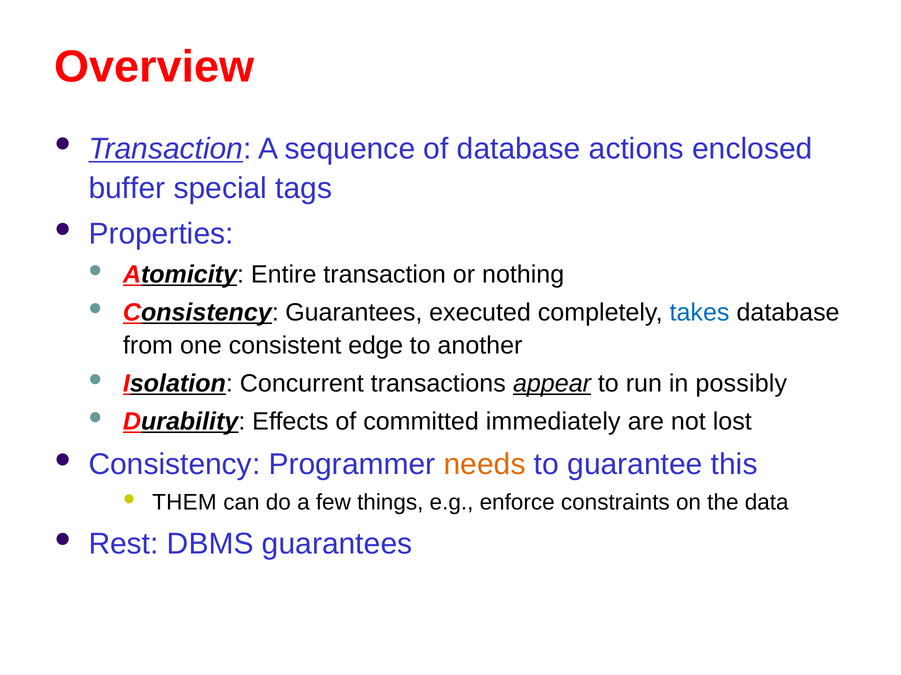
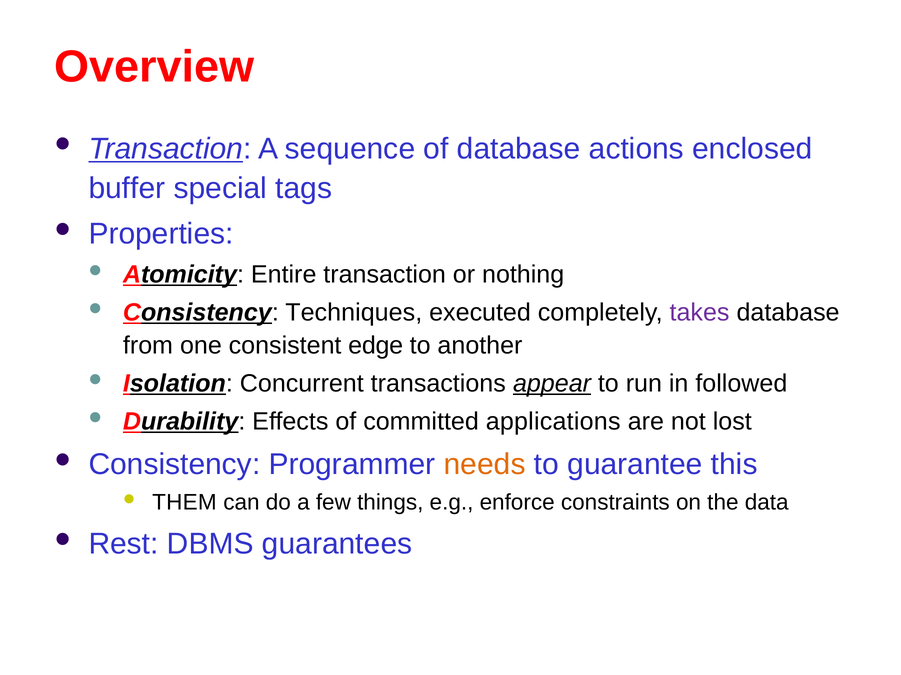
Consistency Guarantees: Guarantees -> Techniques
takes colour: blue -> purple
possibly: possibly -> followed
immediately: immediately -> applications
